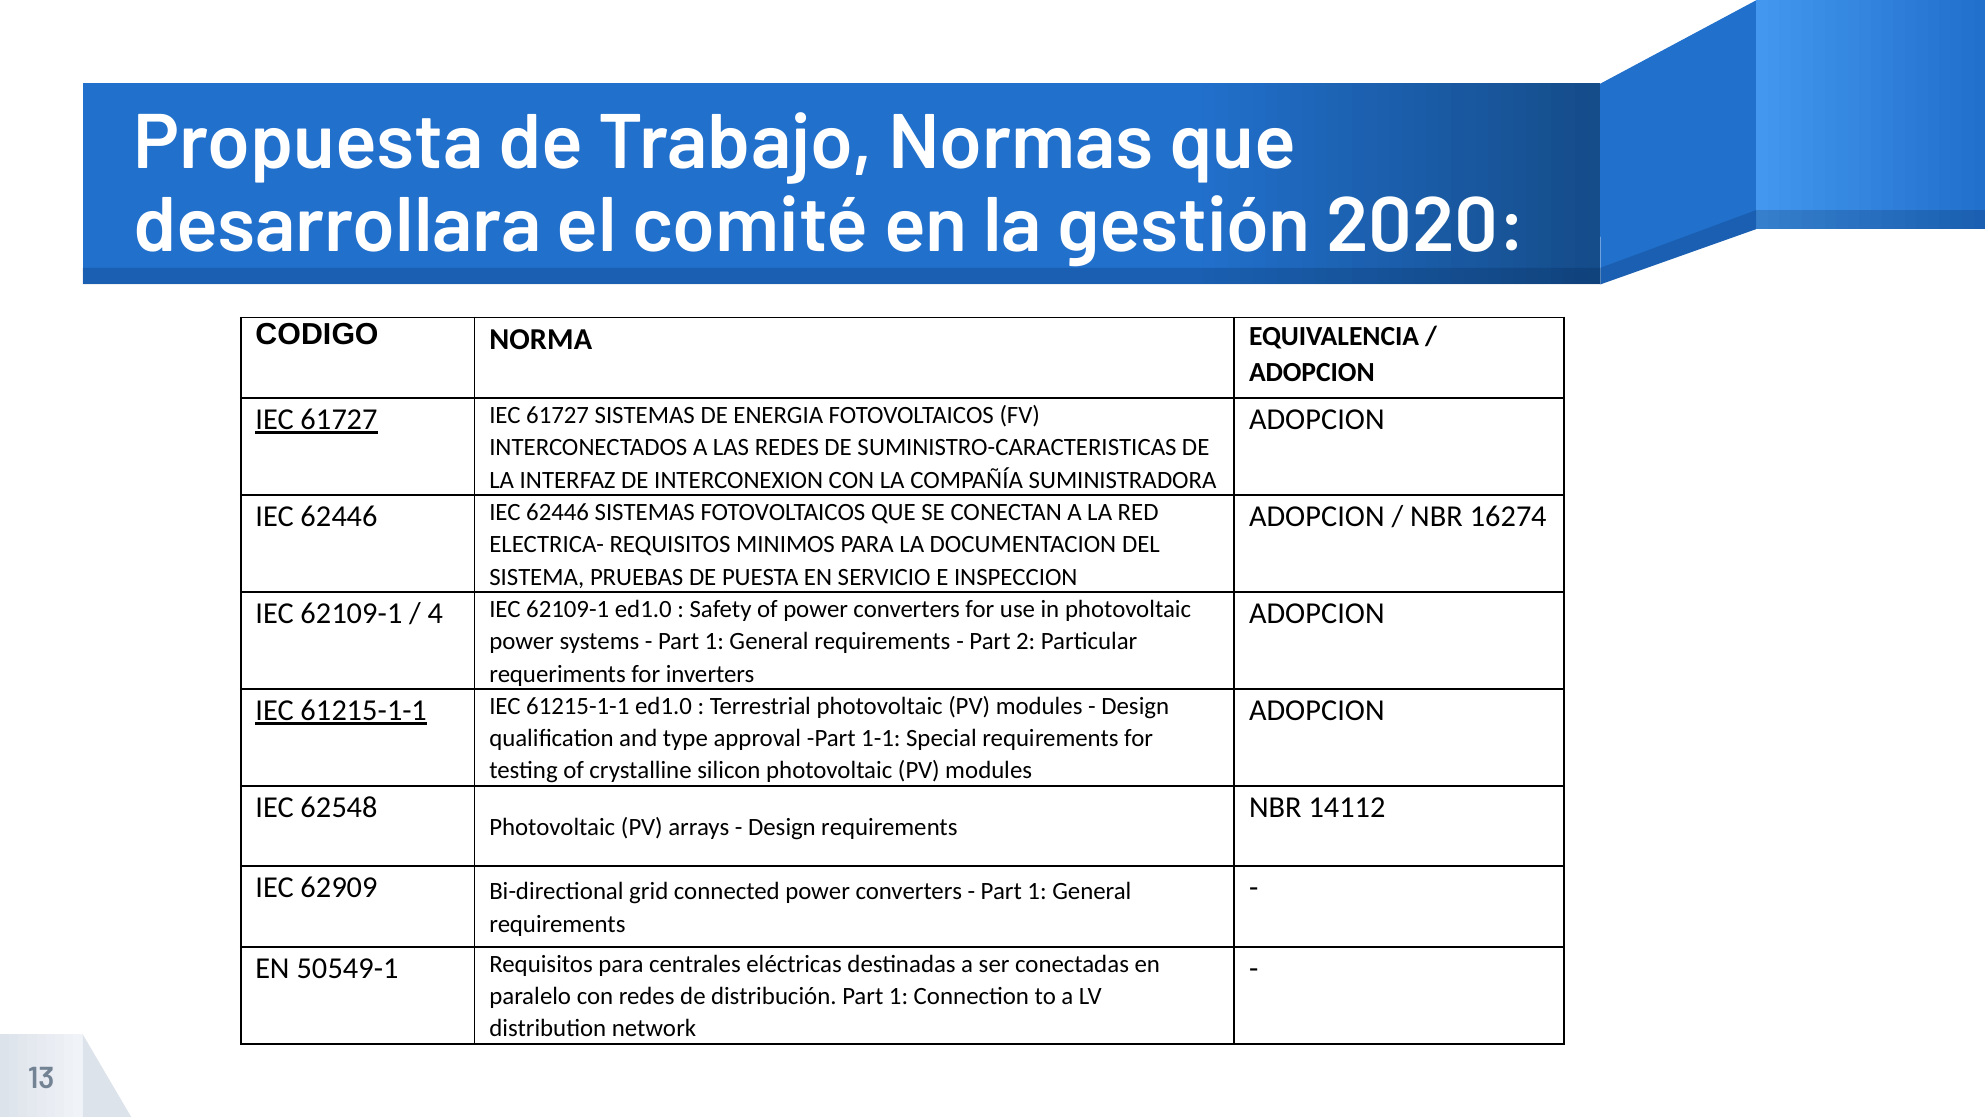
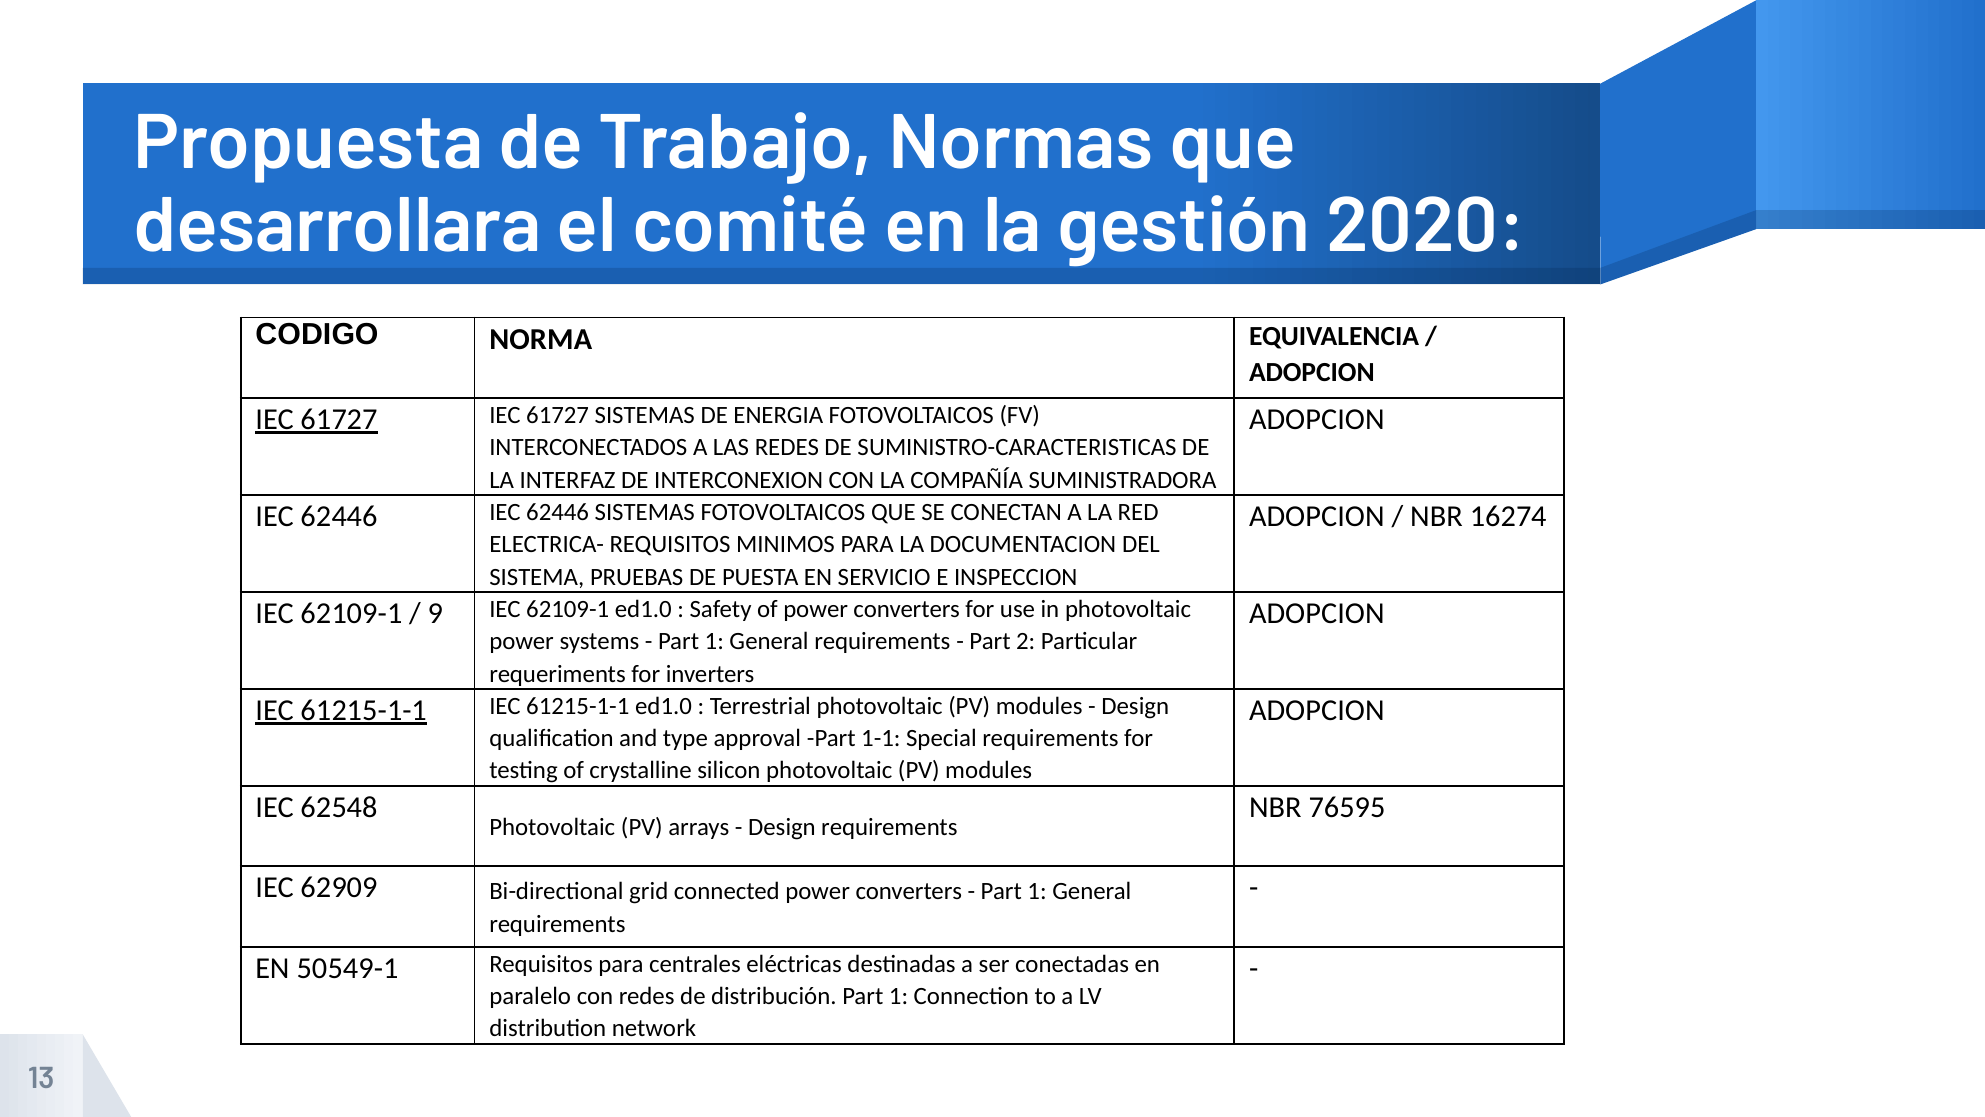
4: 4 -> 9
14112: 14112 -> 76595
